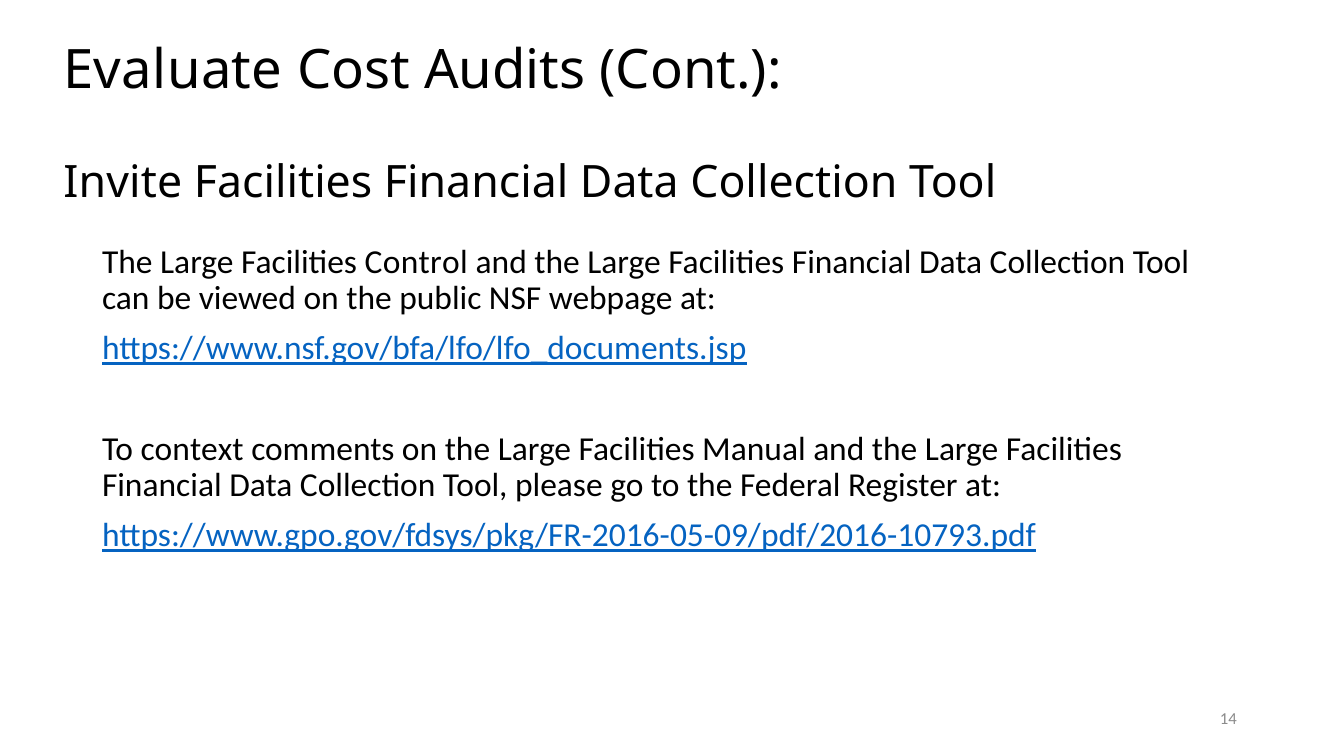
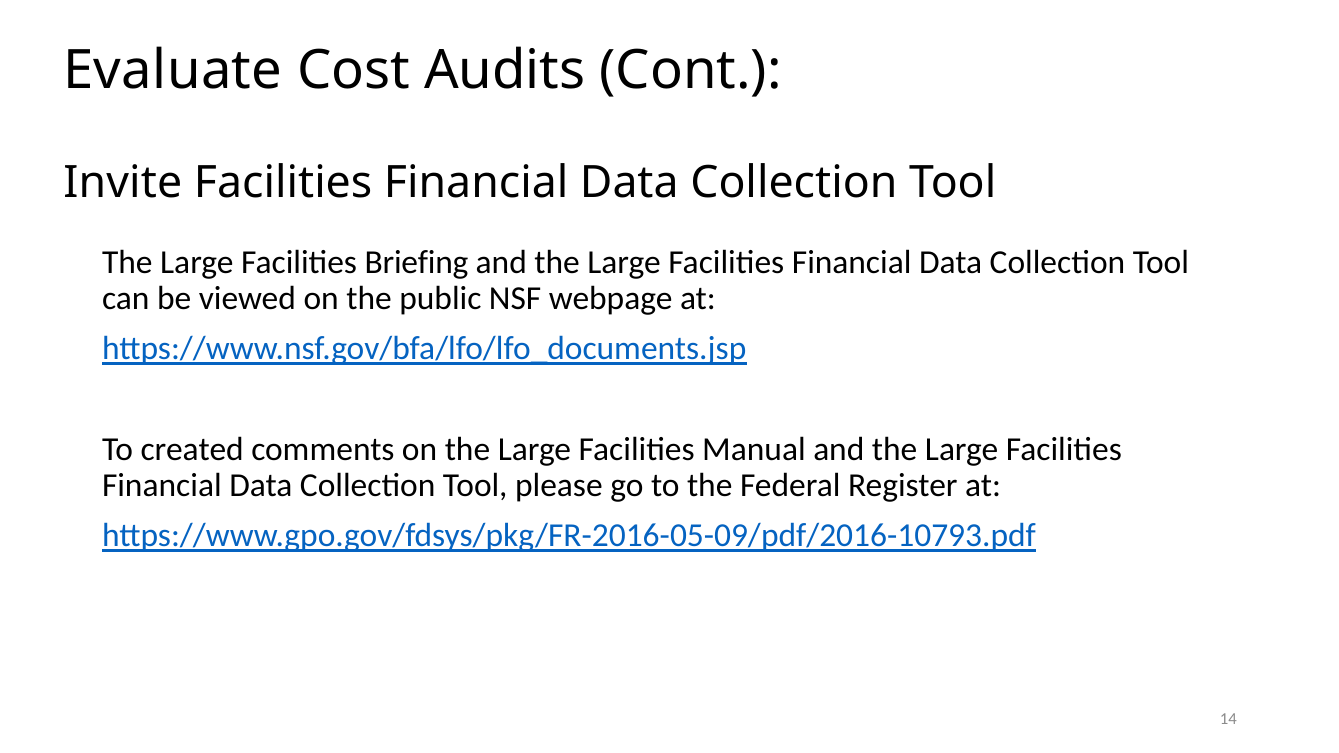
Control: Control -> Briefing
context: context -> created
